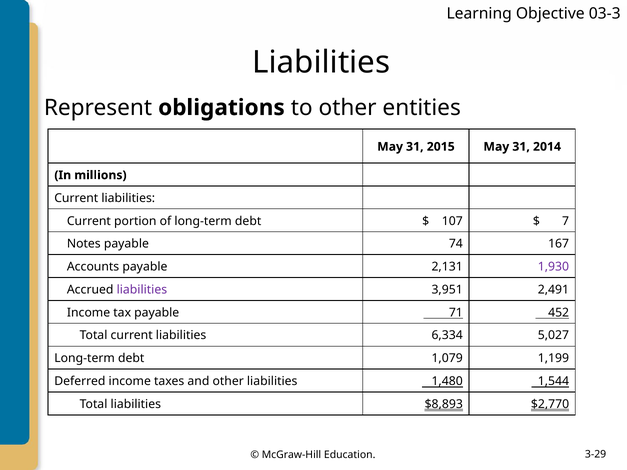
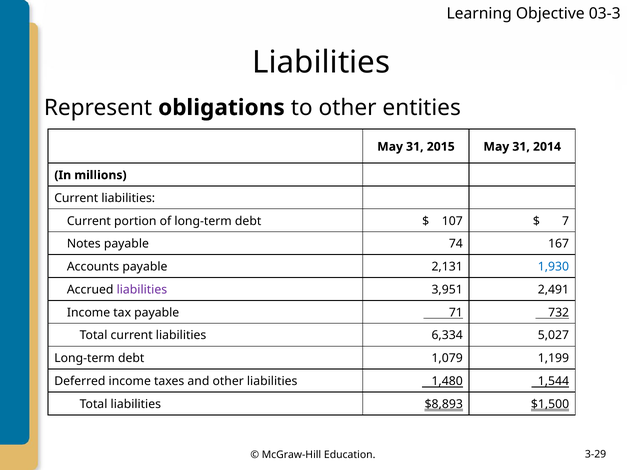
1,930 colour: purple -> blue
452: 452 -> 732
$2,770: $2,770 -> $1,500
